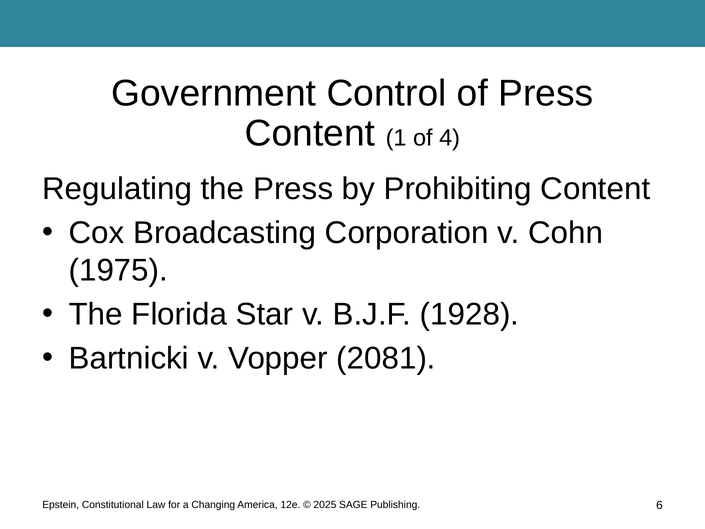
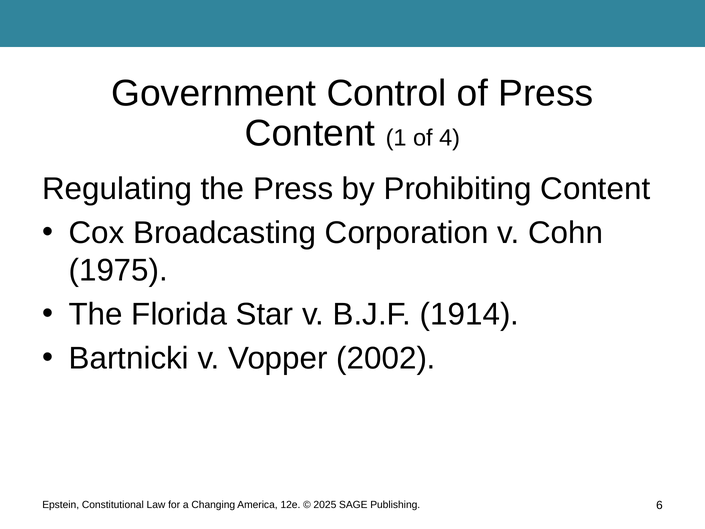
1928: 1928 -> 1914
2081: 2081 -> 2002
